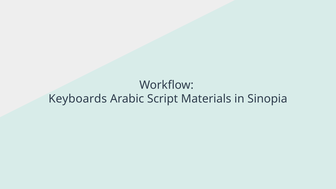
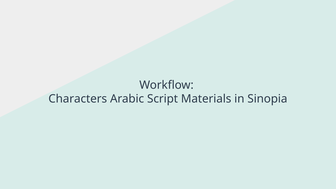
Keyboards: Keyboards -> Characters
